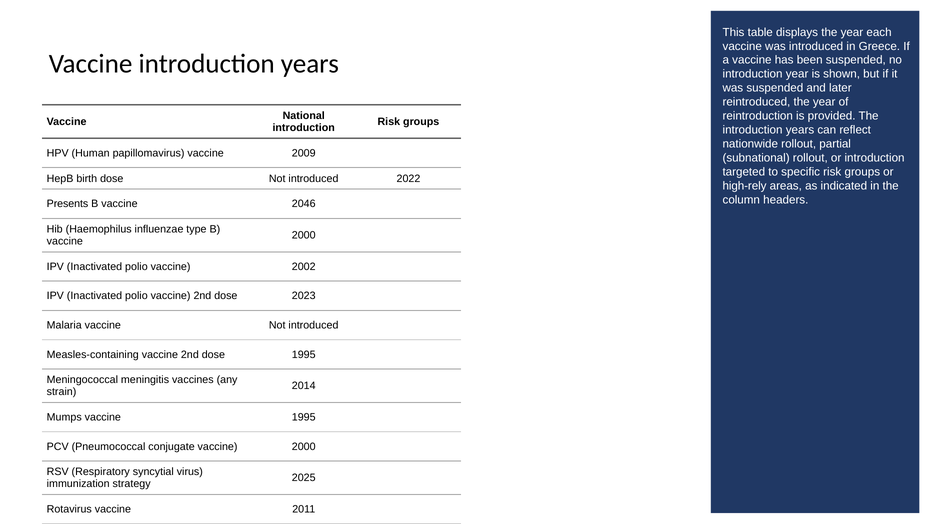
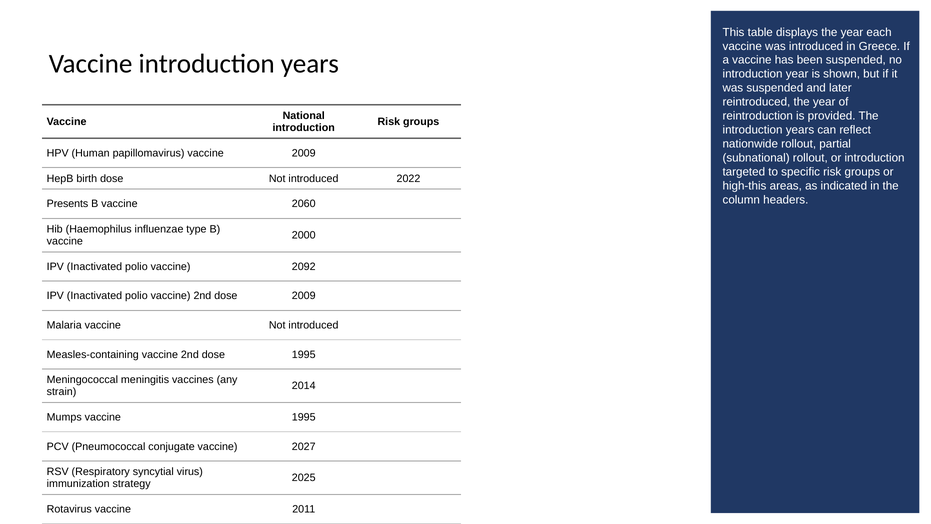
high-rely: high-rely -> high-this
2046: 2046 -> 2060
2002: 2002 -> 2092
dose 2023: 2023 -> 2009
conjugate vaccine 2000: 2000 -> 2027
